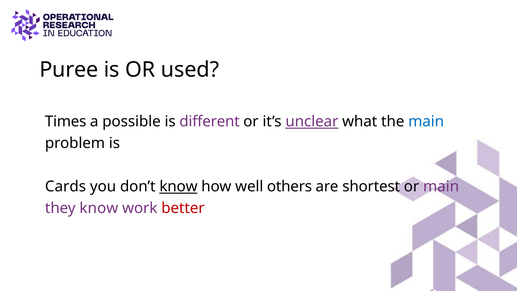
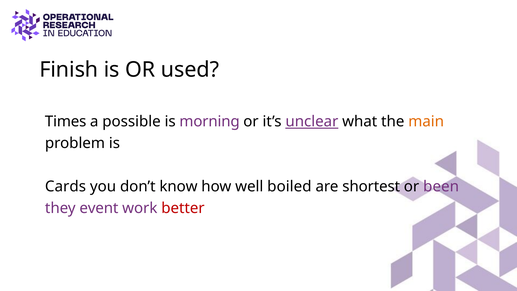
Puree: Puree -> Finish
different: different -> morning
main at (426, 122) colour: blue -> orange
know at (178, 187) underline: present -> none
others: others -> boiled
or main: main -> been
they know: know -> event
